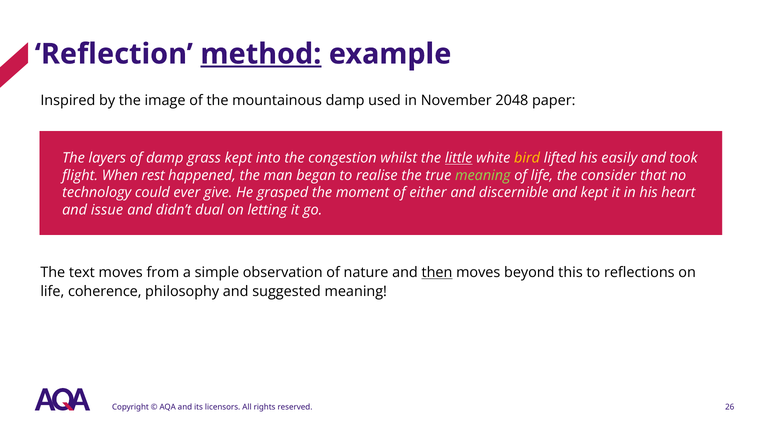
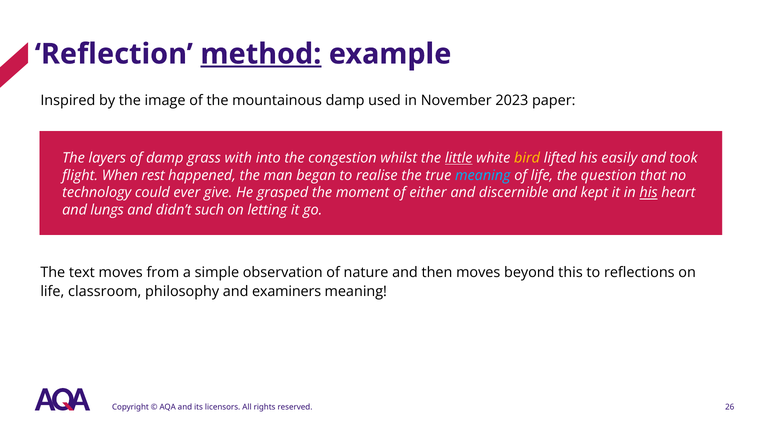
2048: 2048 -> 2023
grass kept: kept -> with
meaning at (483, 175) colour: light green -> light blue
consider: consider -> question
his at (649, 192) underline: none -> present
issue: issue -> lungs
dual: dual -> such
then underline: present -> none
coherence: coherence -> classroom
suggested: suggested -> examiners
